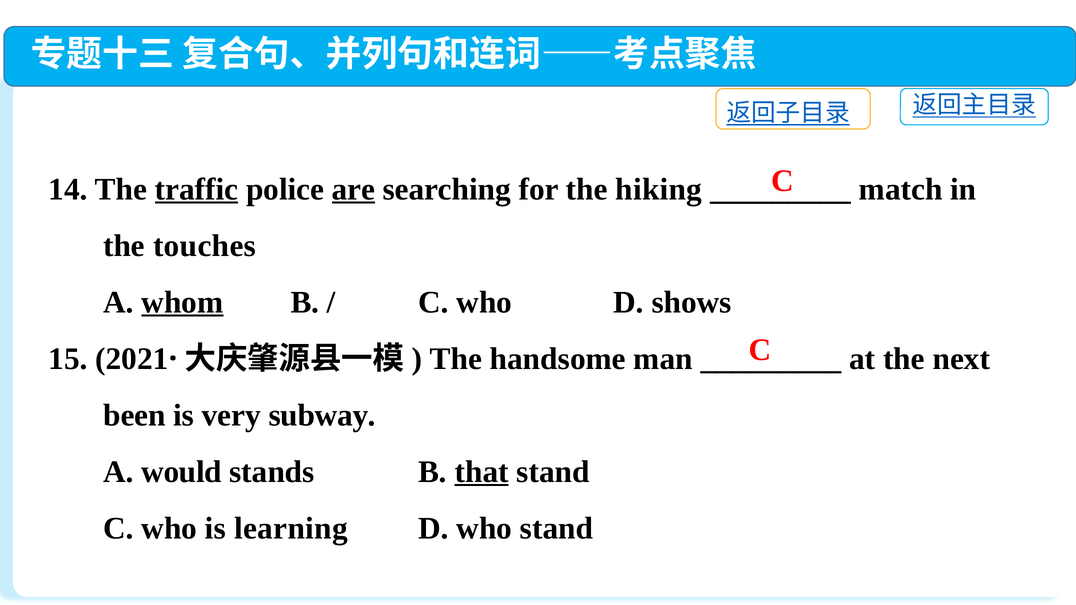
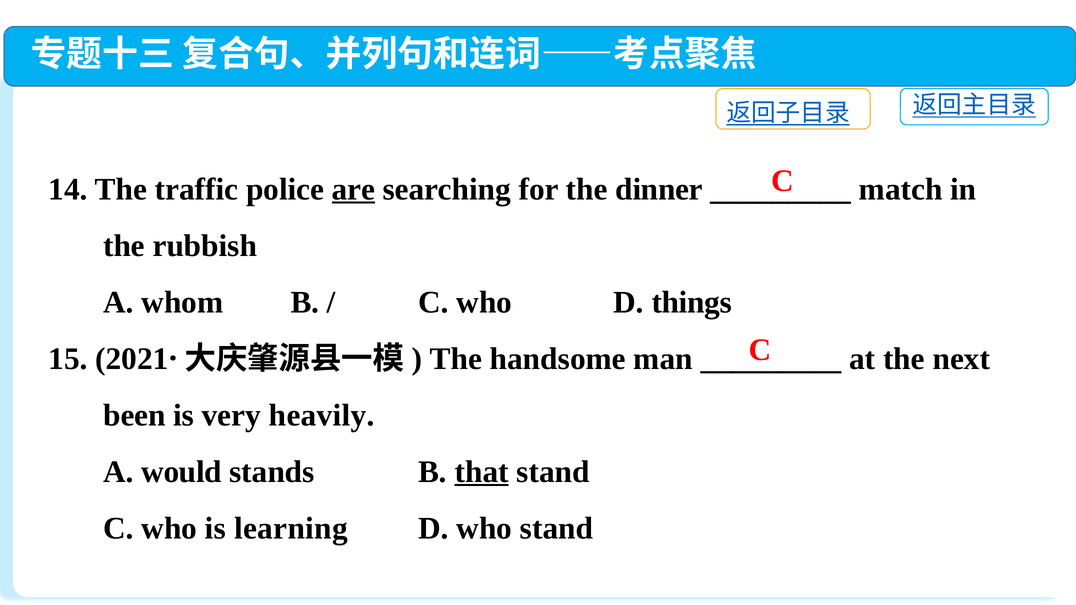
traffic underline: present -> none
hiking: hiking -> dinner
touches: touches -> rubbish
whom underline: present -> none
shows: shows -> things
subway: subway -> heavily
